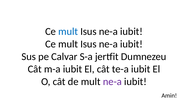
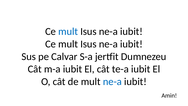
ne-a at (112, 81) colour: purple -> blue
